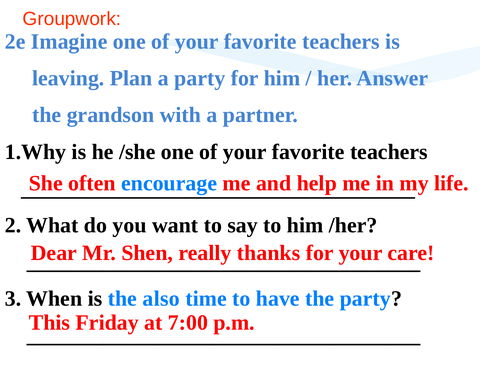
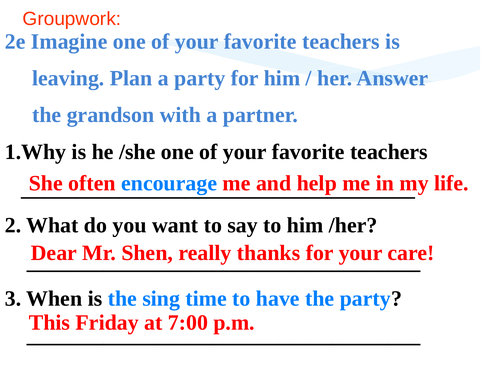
also: also -> sing
